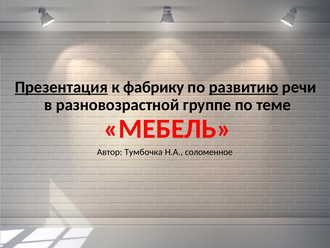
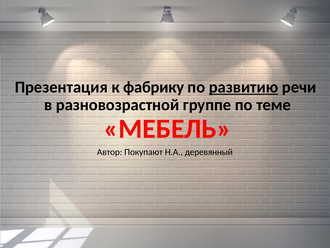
Презентация underline: present -> none
Тумбочка: Тумбочка -> Покупают
соломенное: соломенное -> деревянный
